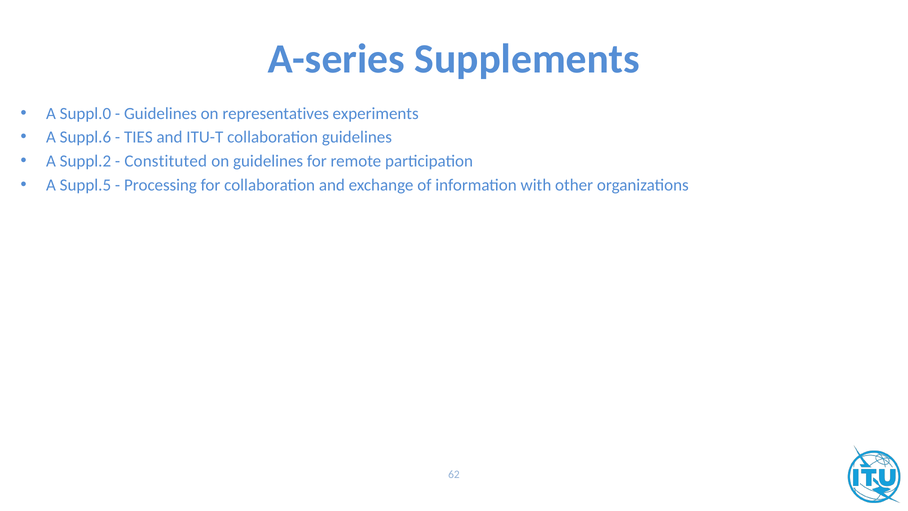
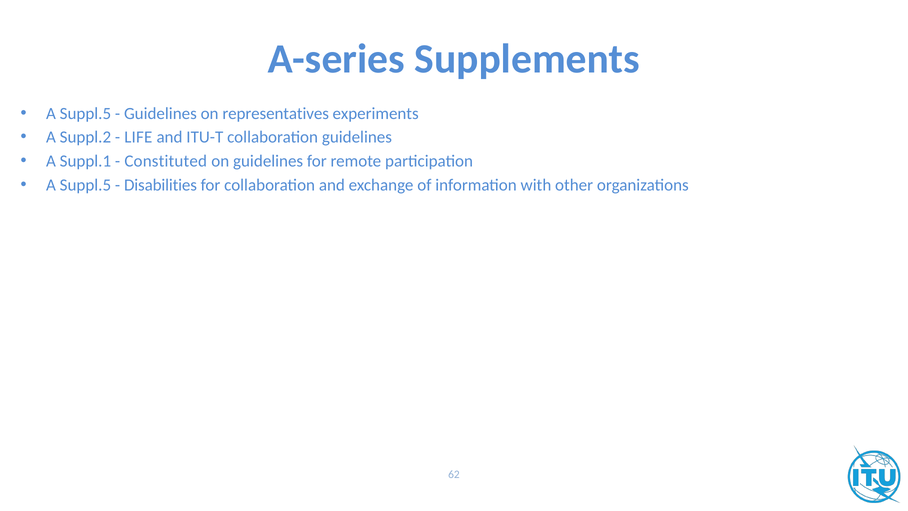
Suppl.0 at (85, 113): Suppl.0 -> Suppl.5
Suppl.6: Suppl.6 -> Suppl.2
TIES: TIES -> LIFE
Suppl.2: Suppl.2 -> Suppl.1
Processing: Processing -> Disabilities
